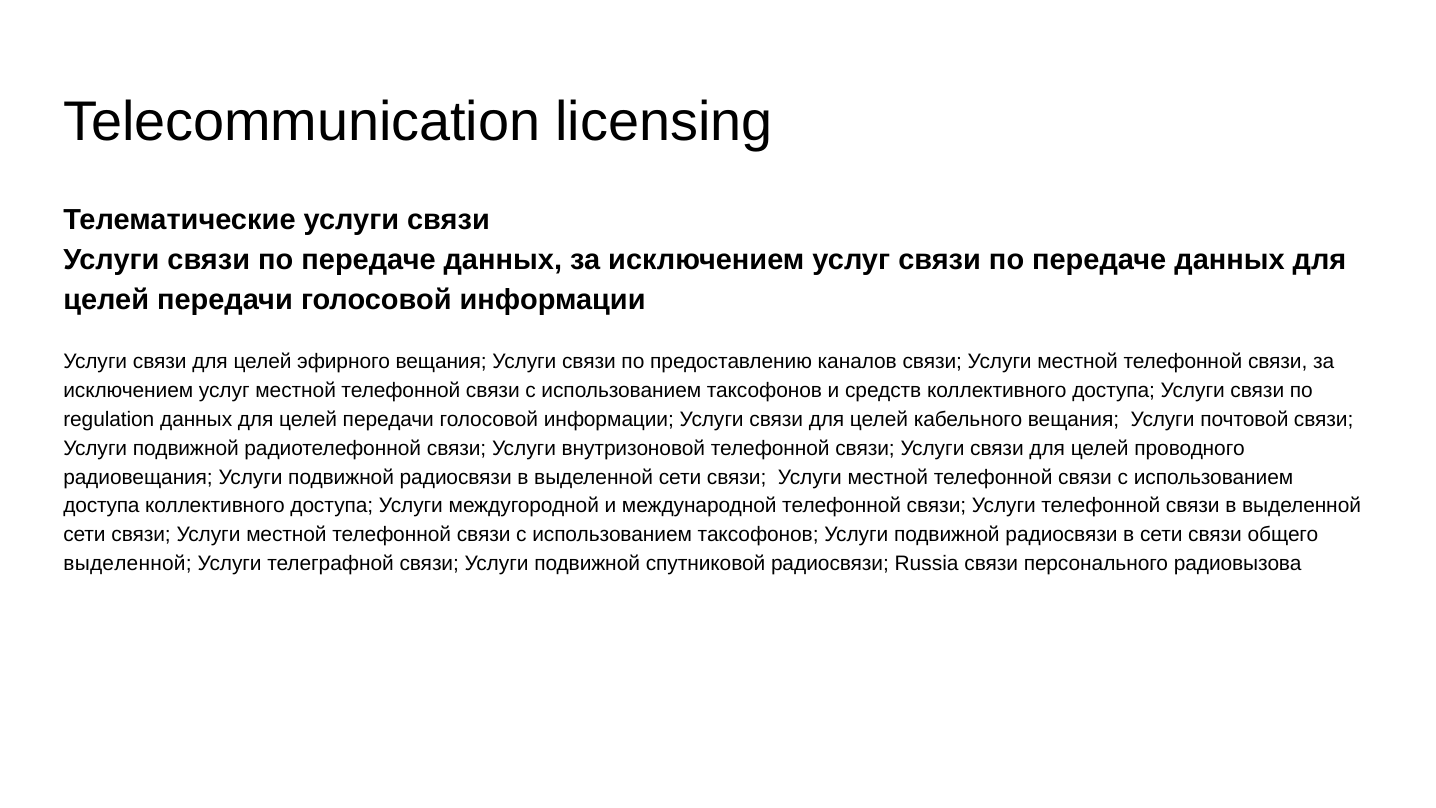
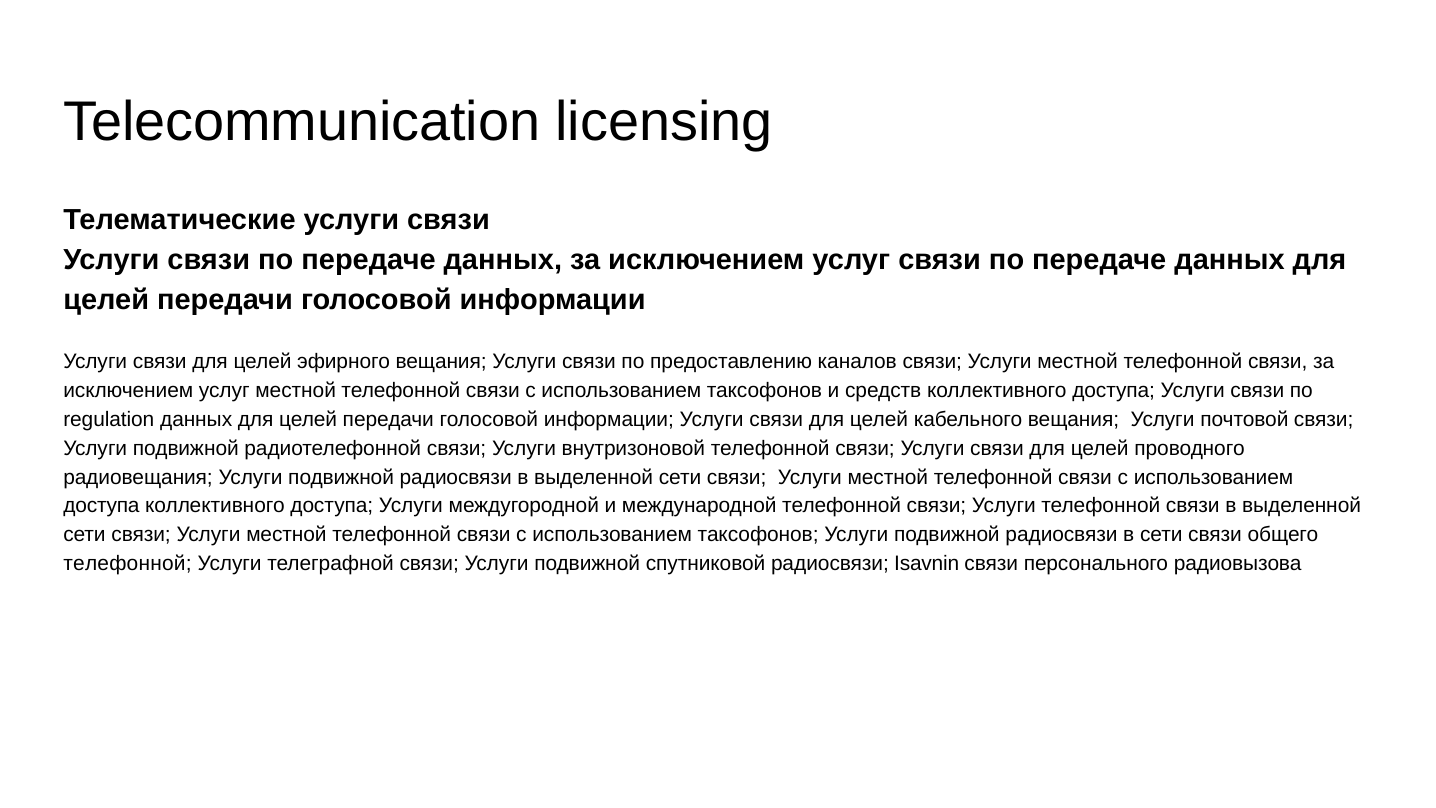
выделенной at (128, 563): выделенной -> телефонной
Russia: Russia -> Isavnin
